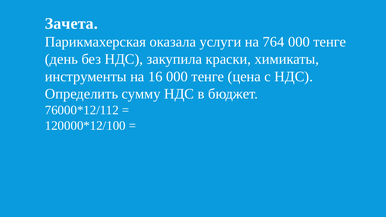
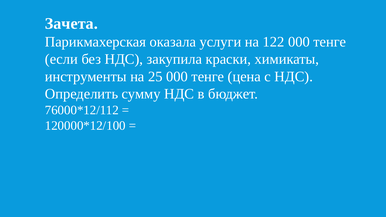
764: 764 -> 122
день: день -> если
16: 16 -> 25
